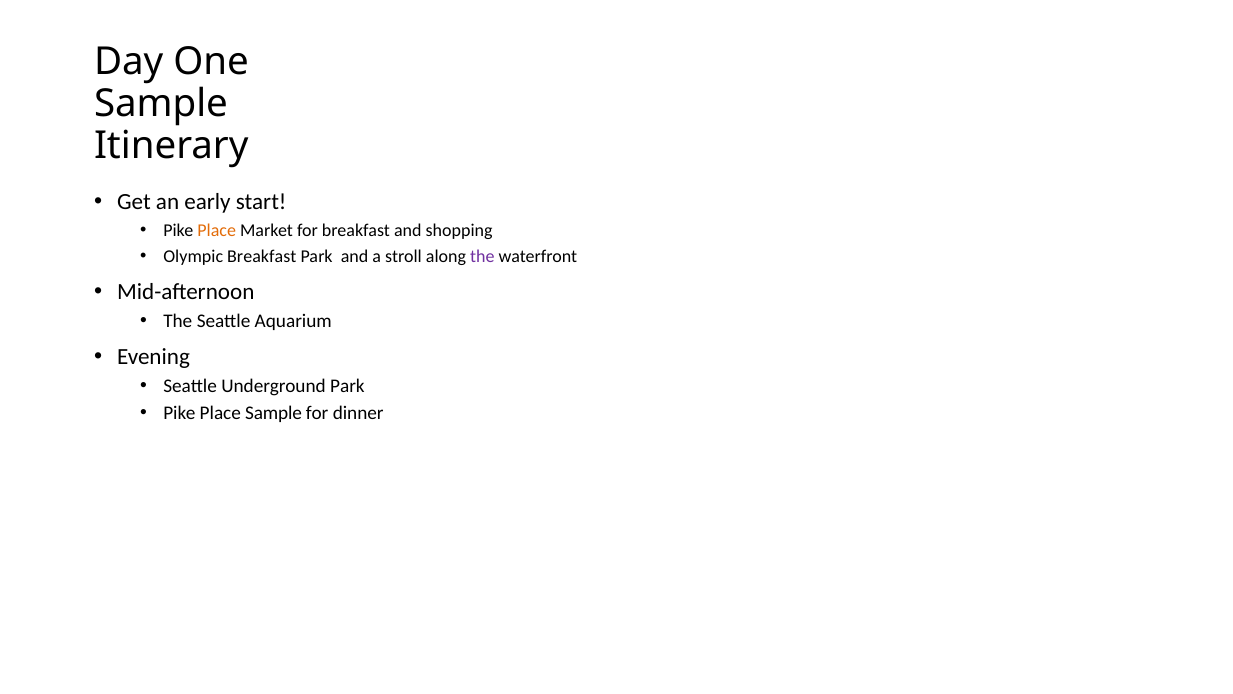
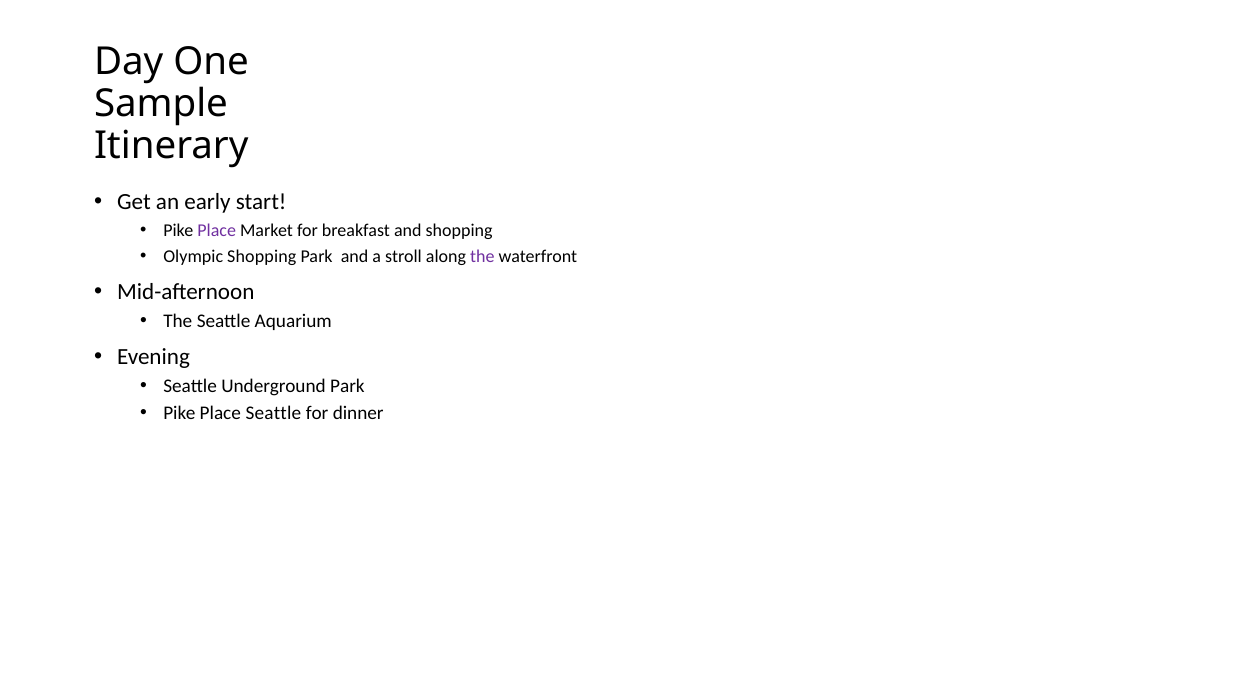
Place at (217, 230) colour: orange -> purple
Olympic Breakfast: Breakfast -> Shopping
Place Sample: Sample -> Seattle
